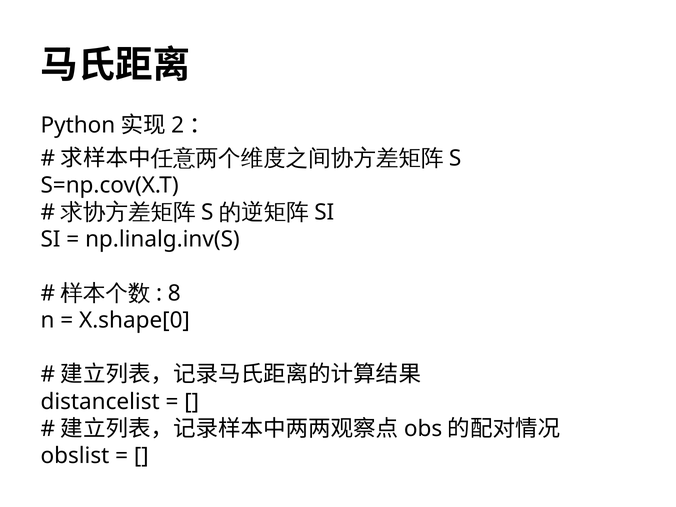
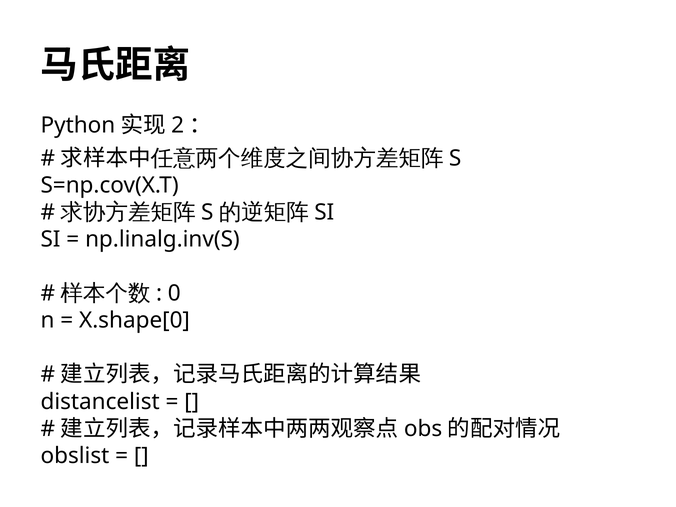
8: 8 -> 0
